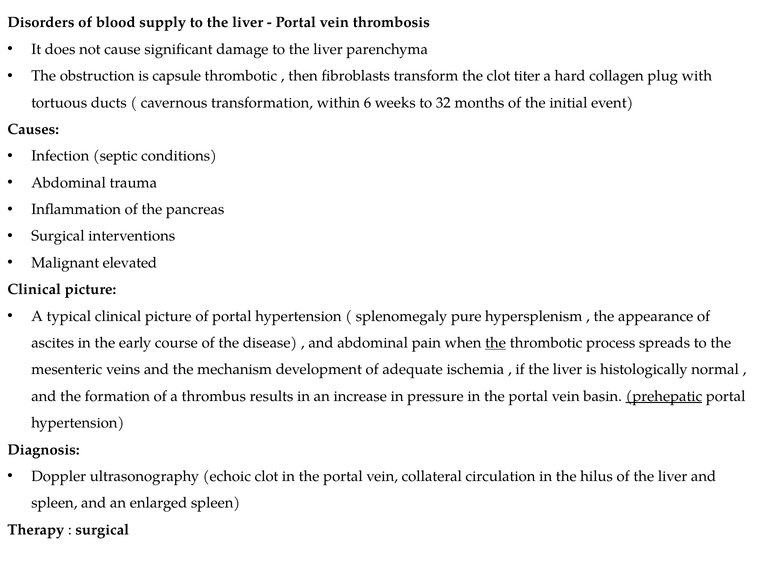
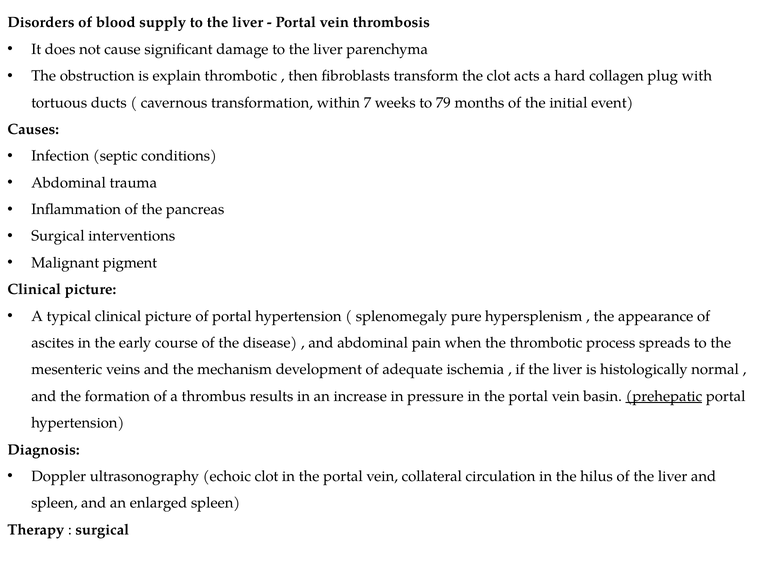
capsule: capsule -> explain
titer: titer -> acts
6: 6 -> 7
32: 32 -> 79
elevated: elevated -> pigment
the at (496, 343) underline: present -> none
